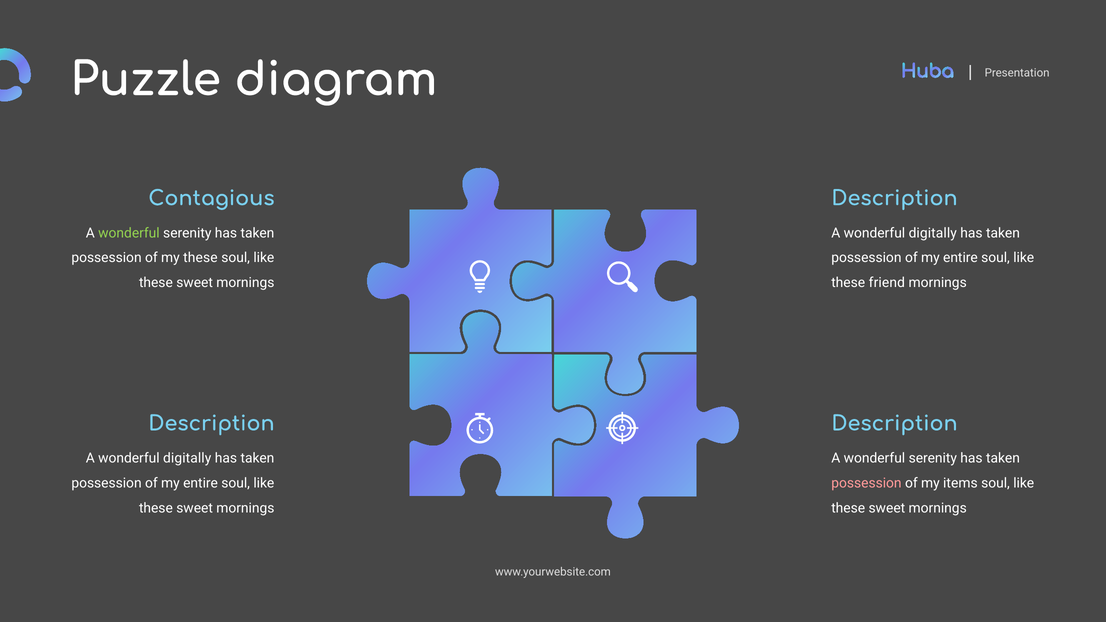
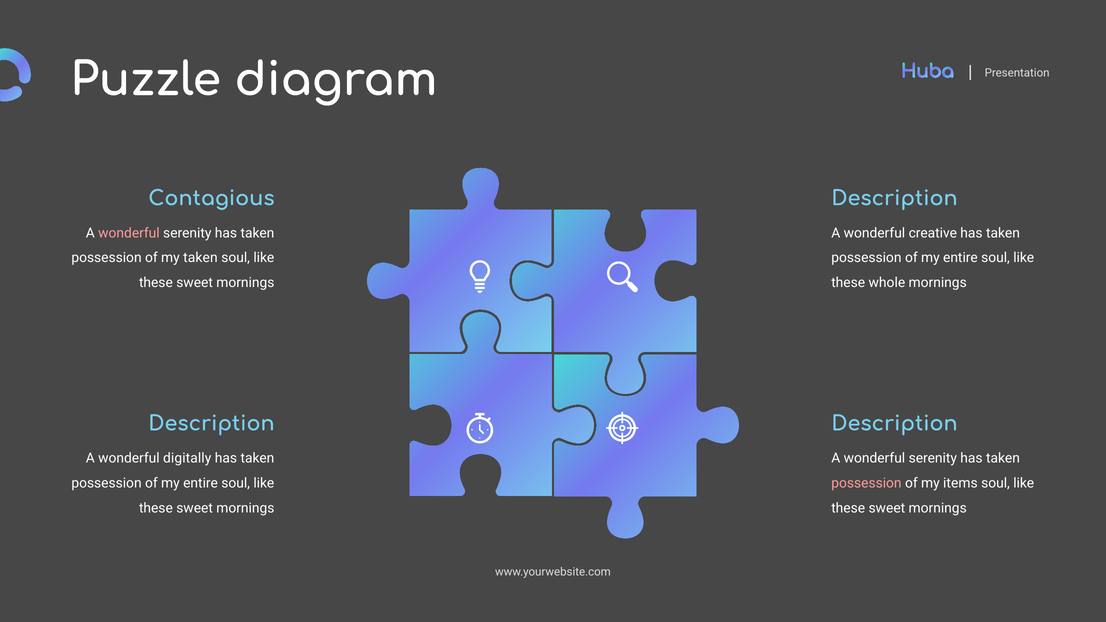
wonderful at (129, 233) colour: light green -> pink
digitally at (933, 233): digitally -> creative
my these: these -> taken
friend: friend -> whole
